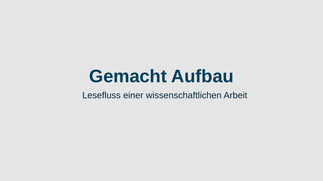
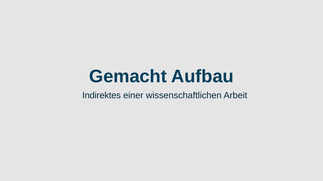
Lesefluss: Lesefluss -> Indirektes
